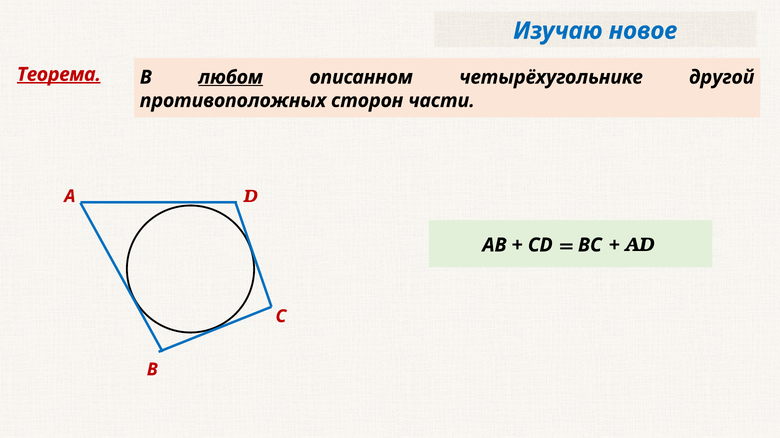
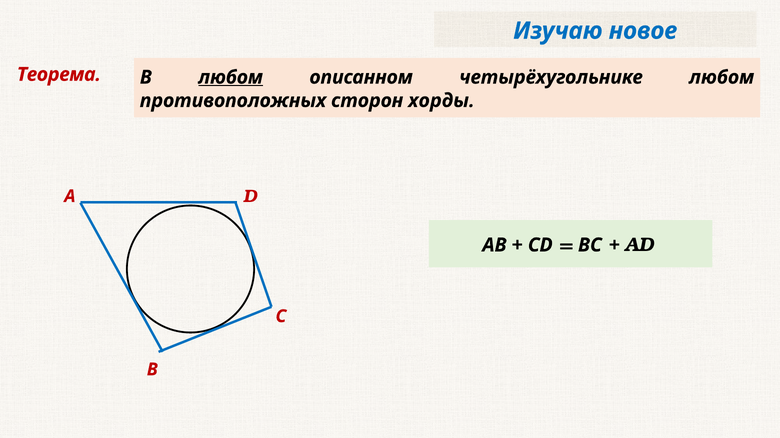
Теорема underline: present -> none
четырёхугольнике другой: другой -> любом
части: части -> хорды
